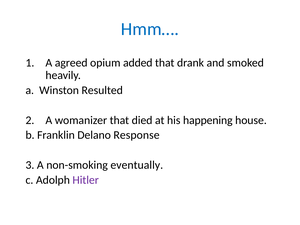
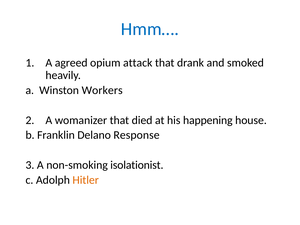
added: added -> attack
Resulted: Resulted -> Workers
eventually: eventually -> isolationist
Hitler colour: purple -> orange
